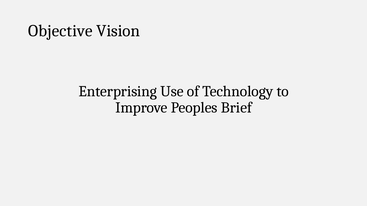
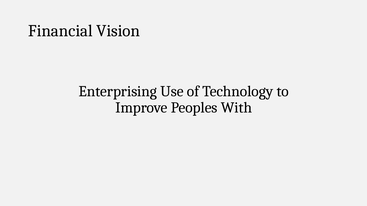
Objective: Objective -> Financial
Brief: Brief -> With
